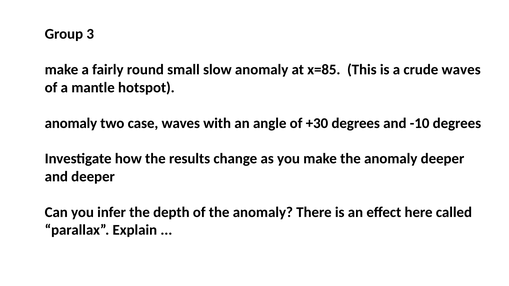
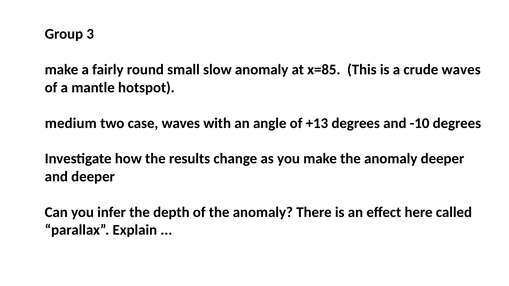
anomaly at (71, 123): anomaly -> medium
+30: +30 -> +13
